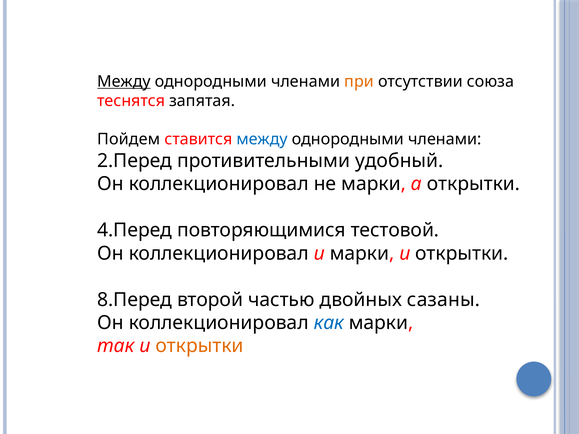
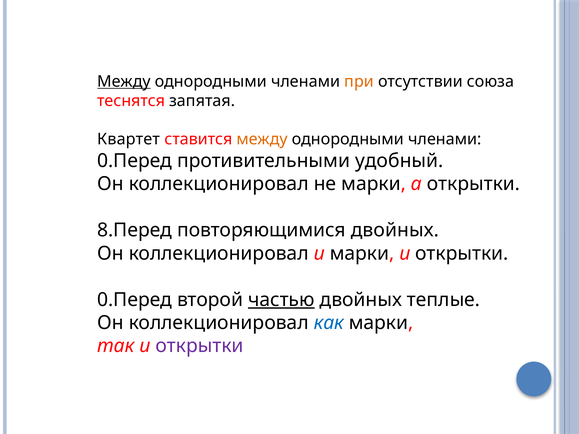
Пойдем: Пойдем -> Квартет
между at (262, 139) colour: blue -> orange
2.Перед at (135, 161): 2.Перед -> 0.Перед
4.Перед: 4.Перед -> 8.Перед
повторяющимися тестовой: тестовой -> двойных
8.Перед at (135, 300): 8.Перед -> 0.Перед
частью underline: none -> present
сазаны: сазаны -> теплые
открытки at (200, 346) colour: orange -> purple
